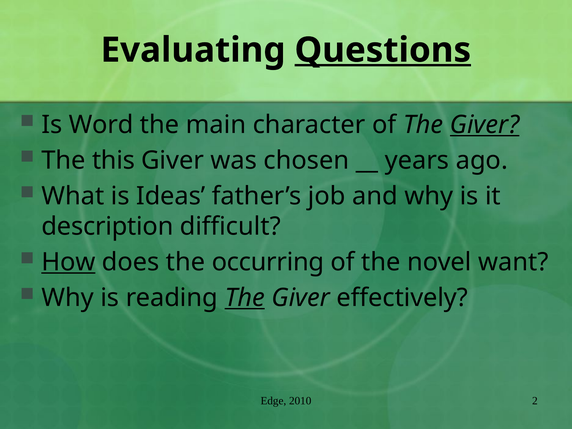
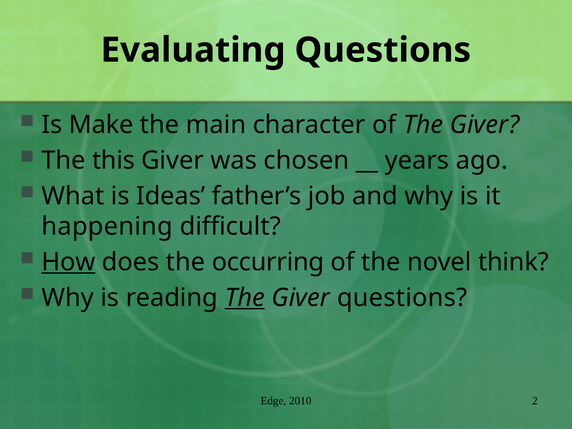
Questions at (383, 50) underline: present -> none
Word: Word -> Make
Giver at (485, 125) underline: present -> none
description: description -> happening
want: want -> think
Giver effectively: effectively -> questions
